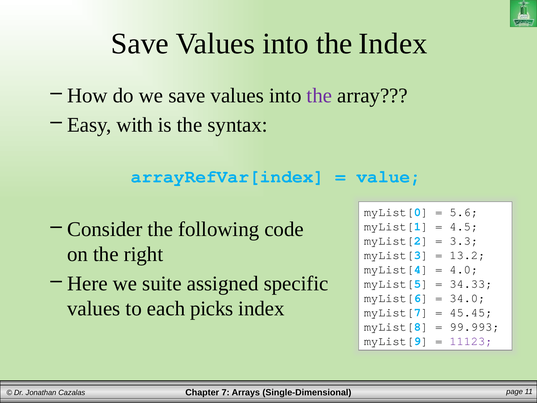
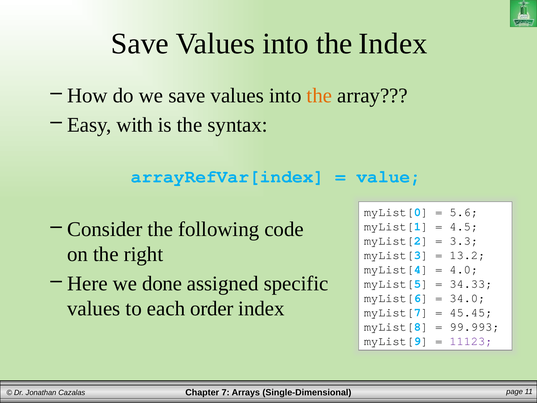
the at (319, 95) colour: purple -> orange
suite: suite -> done
picks: picks -> order
